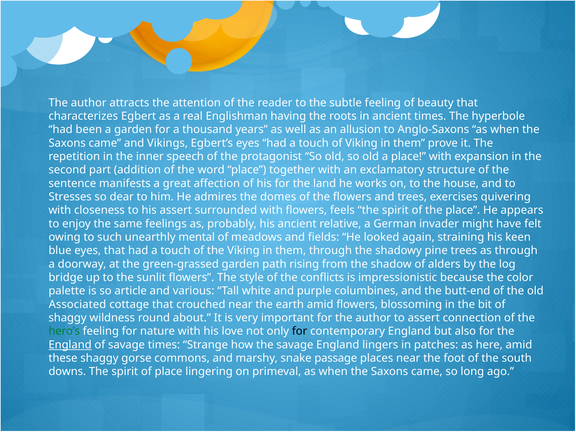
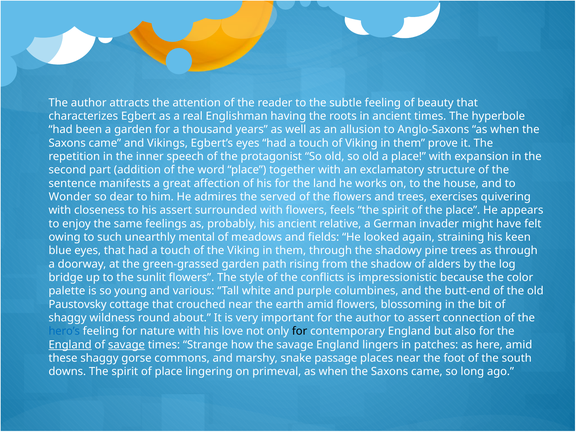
Stresses: Stresses -> Wonder
domes: domes -> served
article: article -> young
Associated: Associated -> Paustovsky
hero’s colour: green -> blue
savage at (126, 345) underline: none -> present
